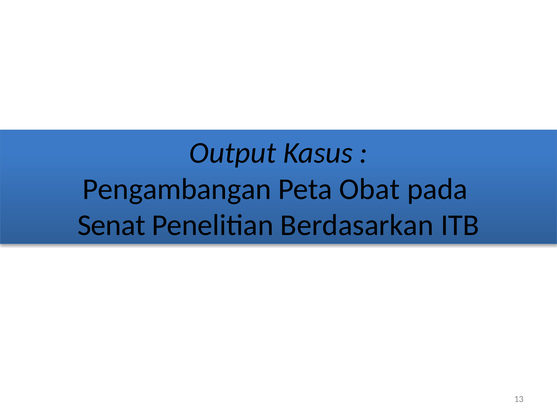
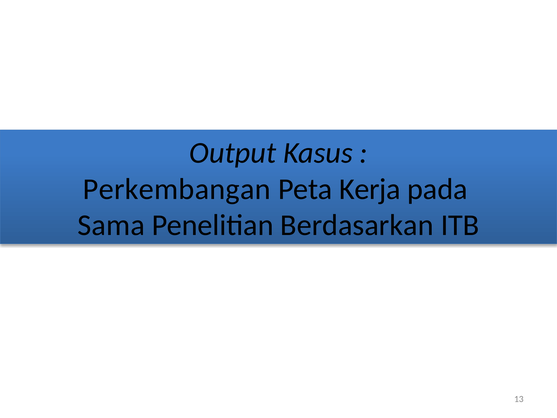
Pengambangan: Pengambangan -> Perkembangan
Obat: Obat -> Kerja
Senat: Senat -> Sama
